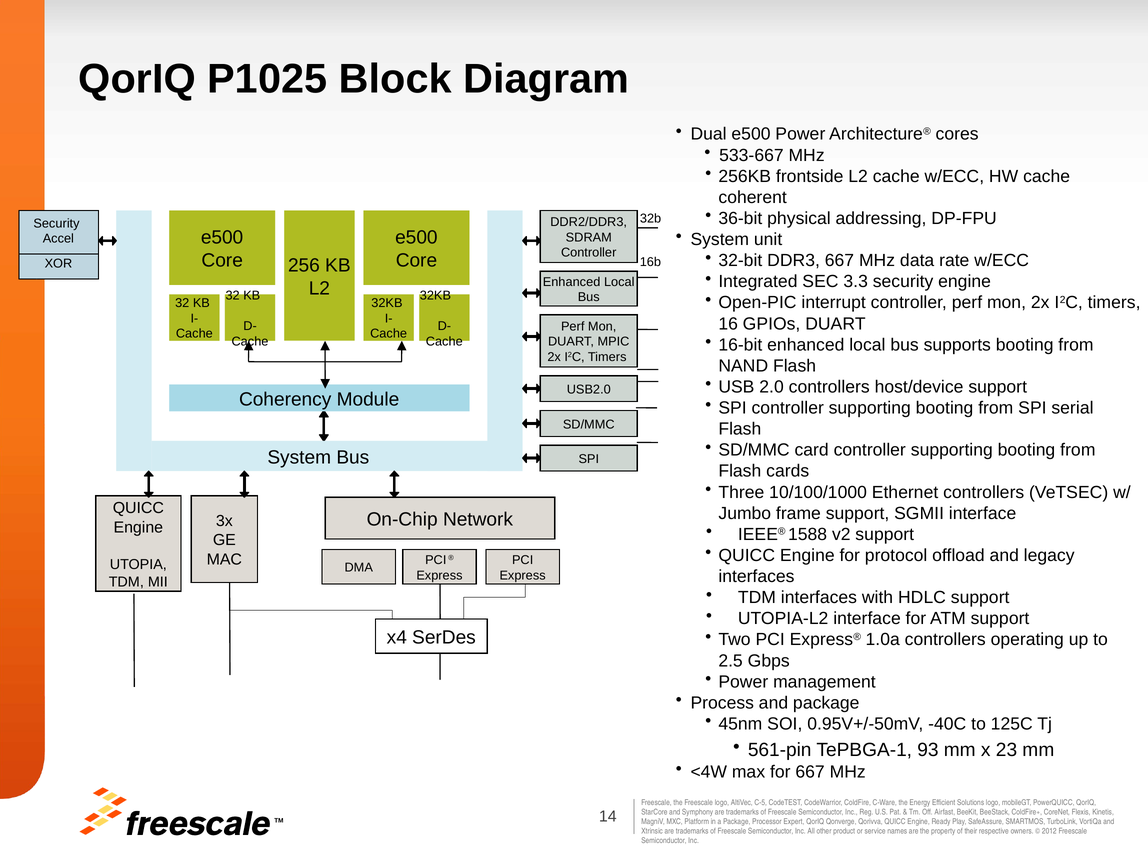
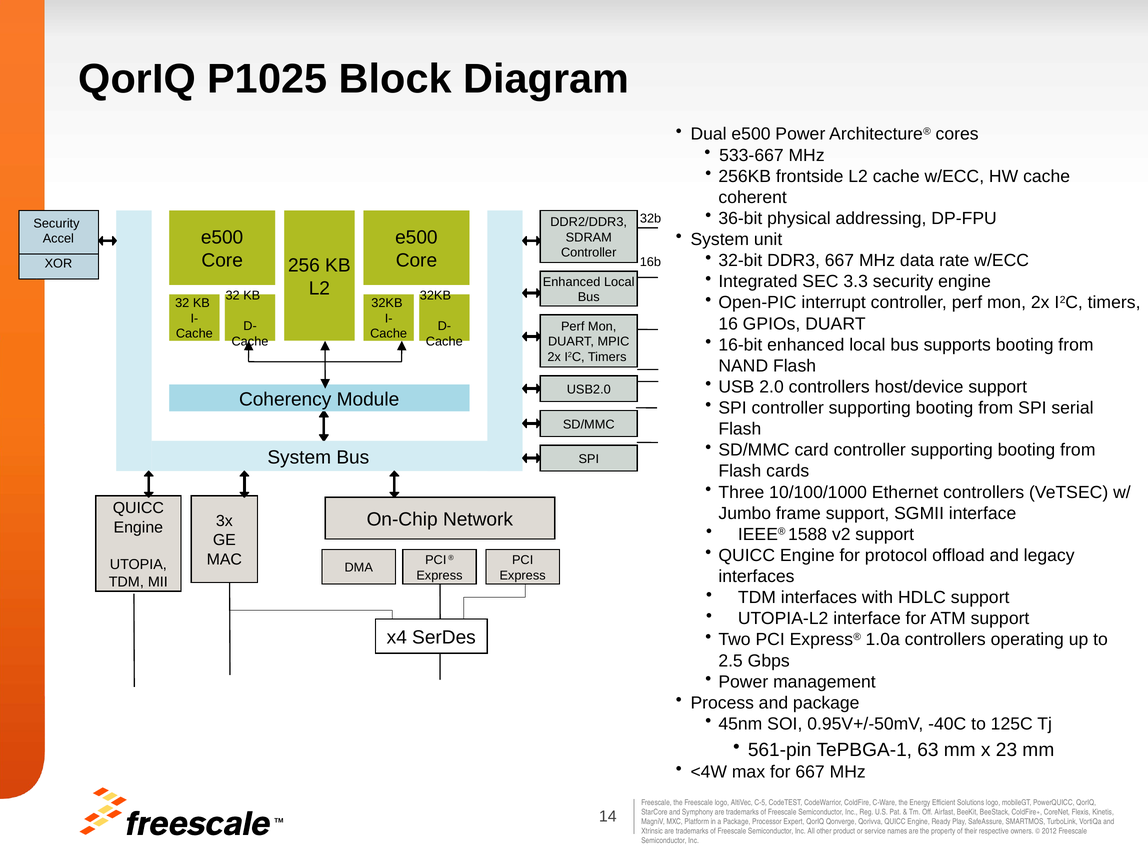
93: 93 -> 63
